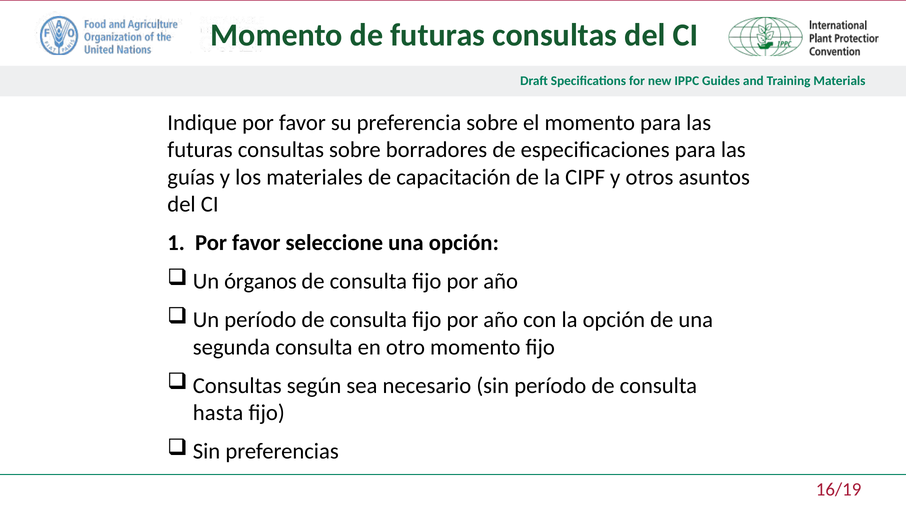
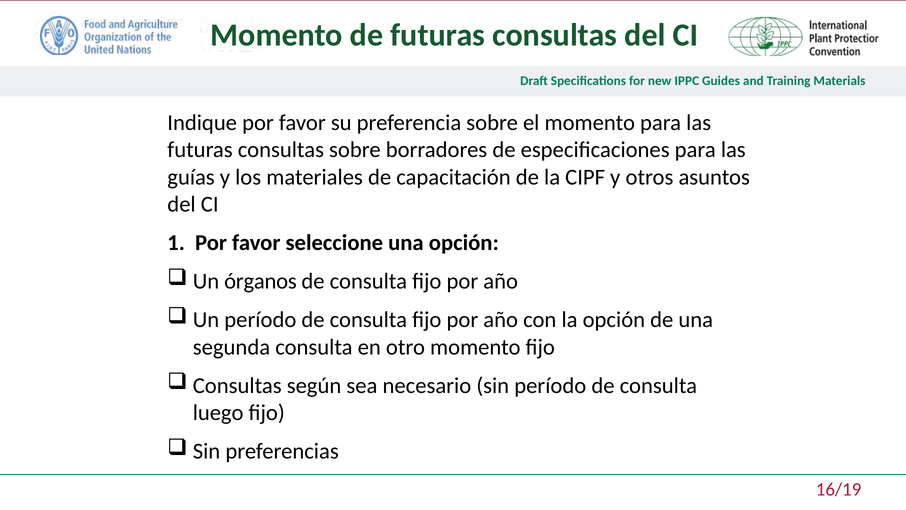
hasta: hasta -> luego
